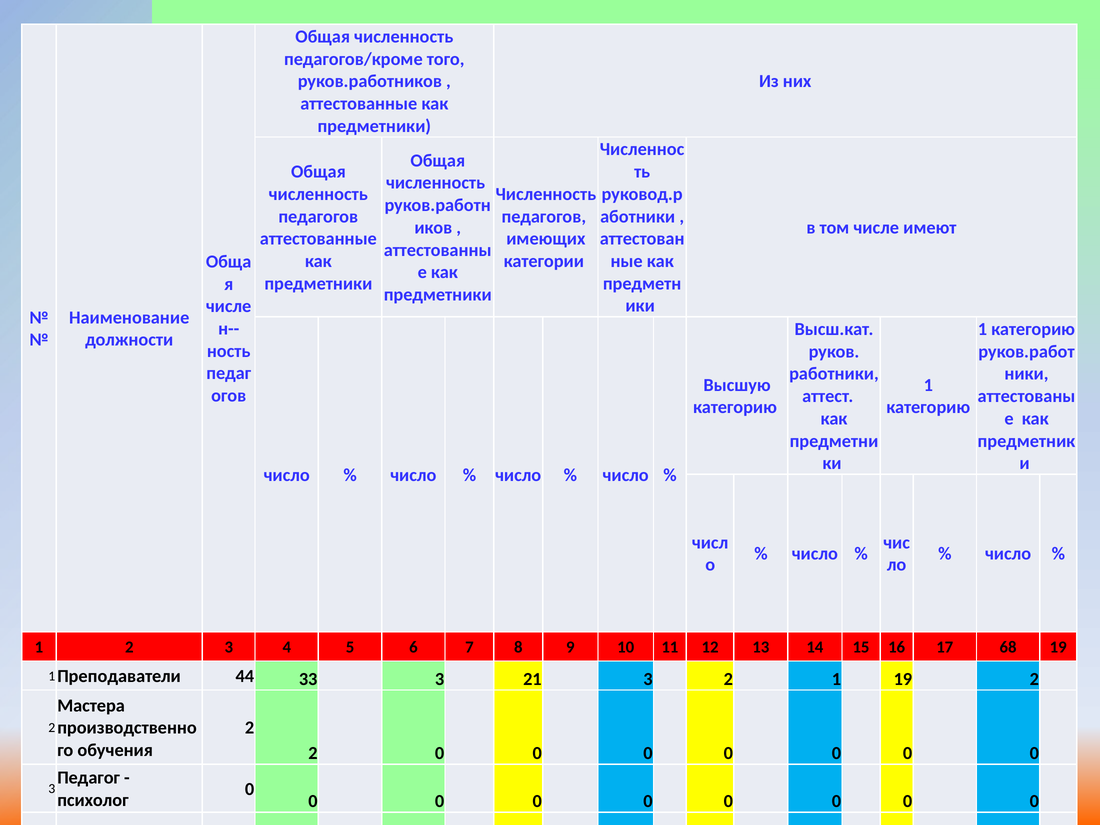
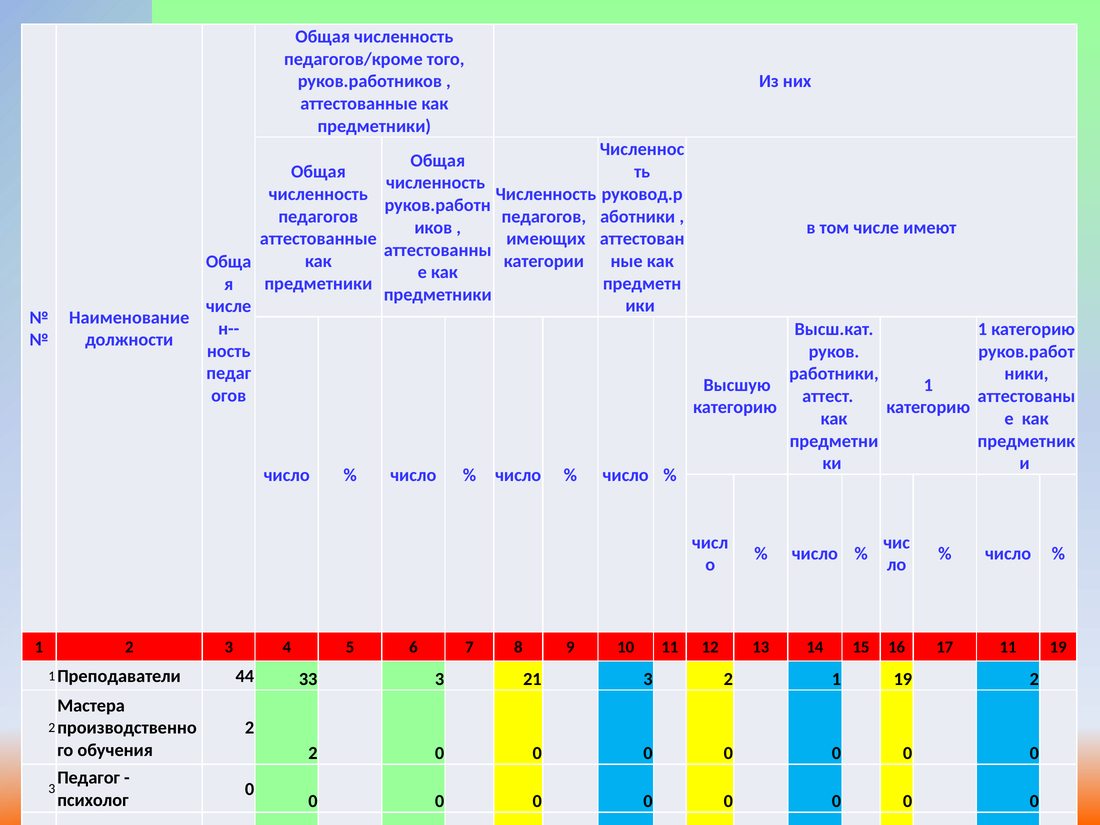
17 68: 68 -> 11
